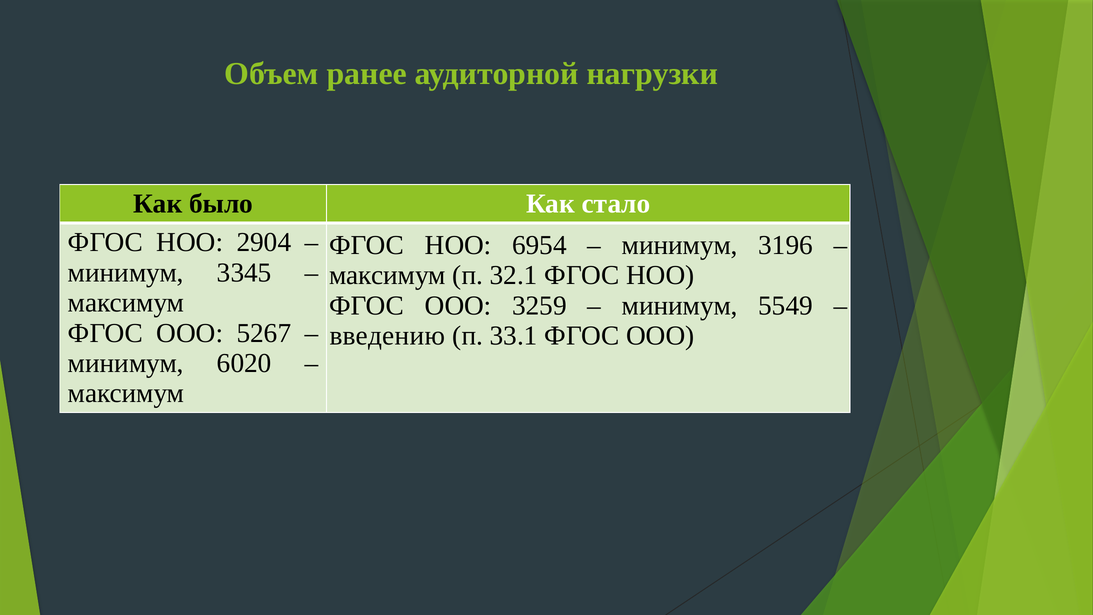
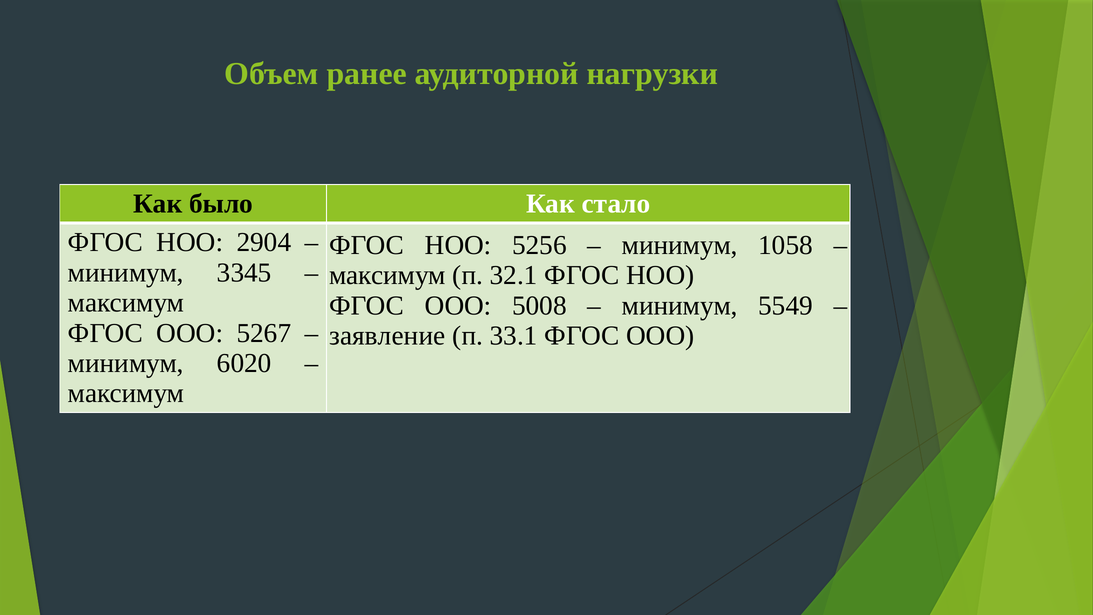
6954: 6954 -> 5256
3196: 3196 -> 1058
3259: 3259 -> 5008
введению: введению -> заявление
